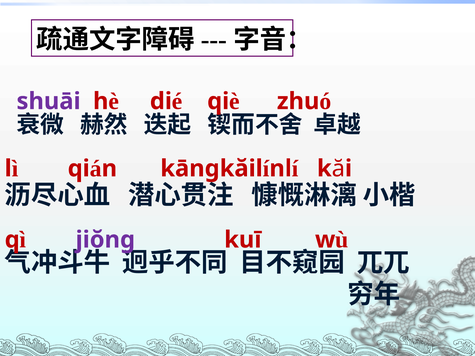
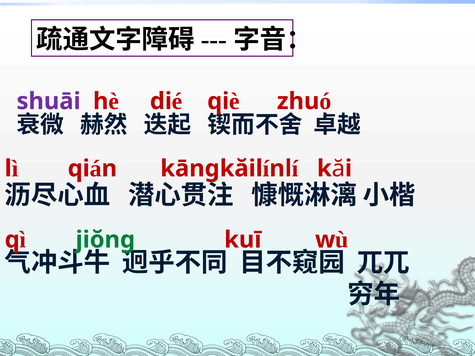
jiŏng colour: purple -> green
